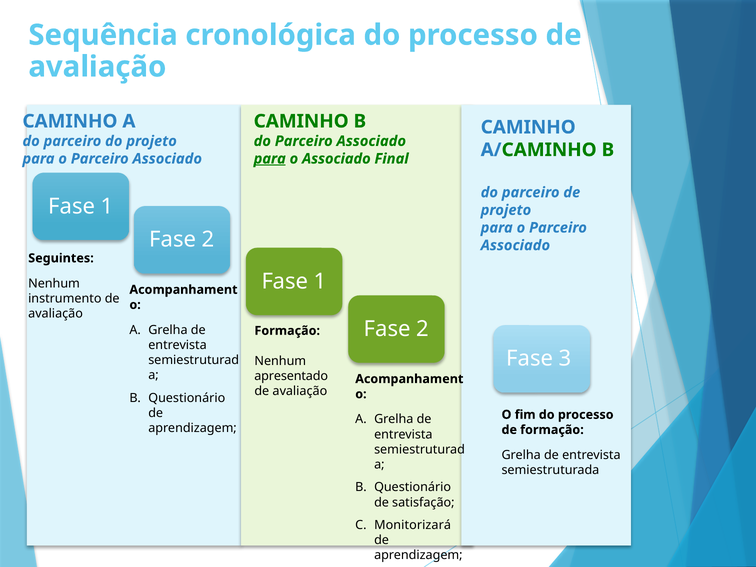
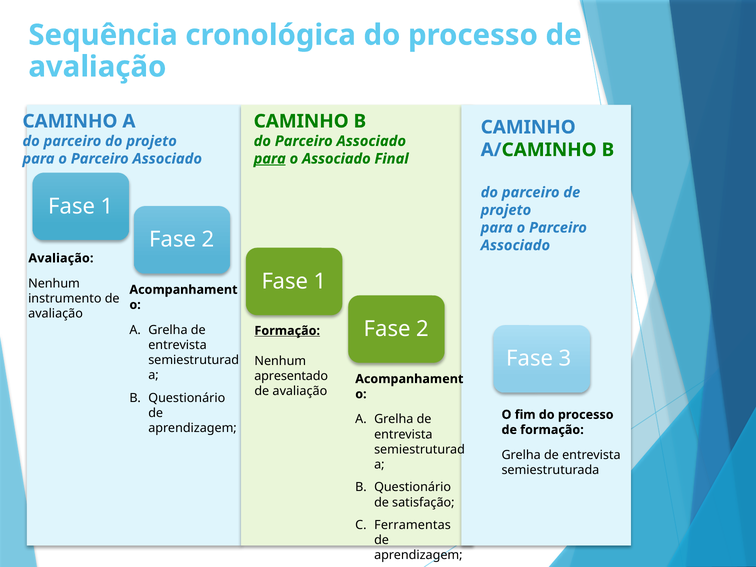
Seguintes at (61, 258): Seguintes -> Avaliação
Formação at (287, 331) underline: none -> present
Monitorizará: Monitorizará -> Ferramentas
